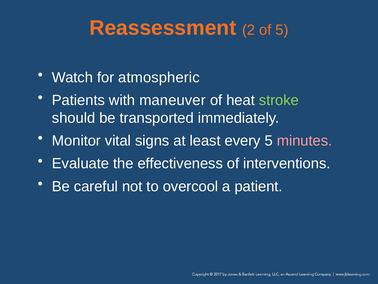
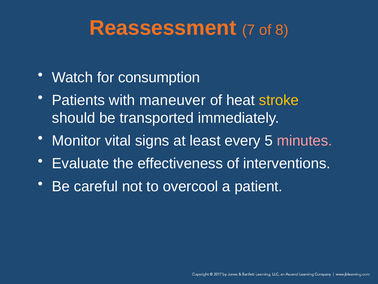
2: 2 -> 7
of 5: 5 -> 8
atmospheric: atmospheric -> consumption
stroke colour: light green -> yellow
